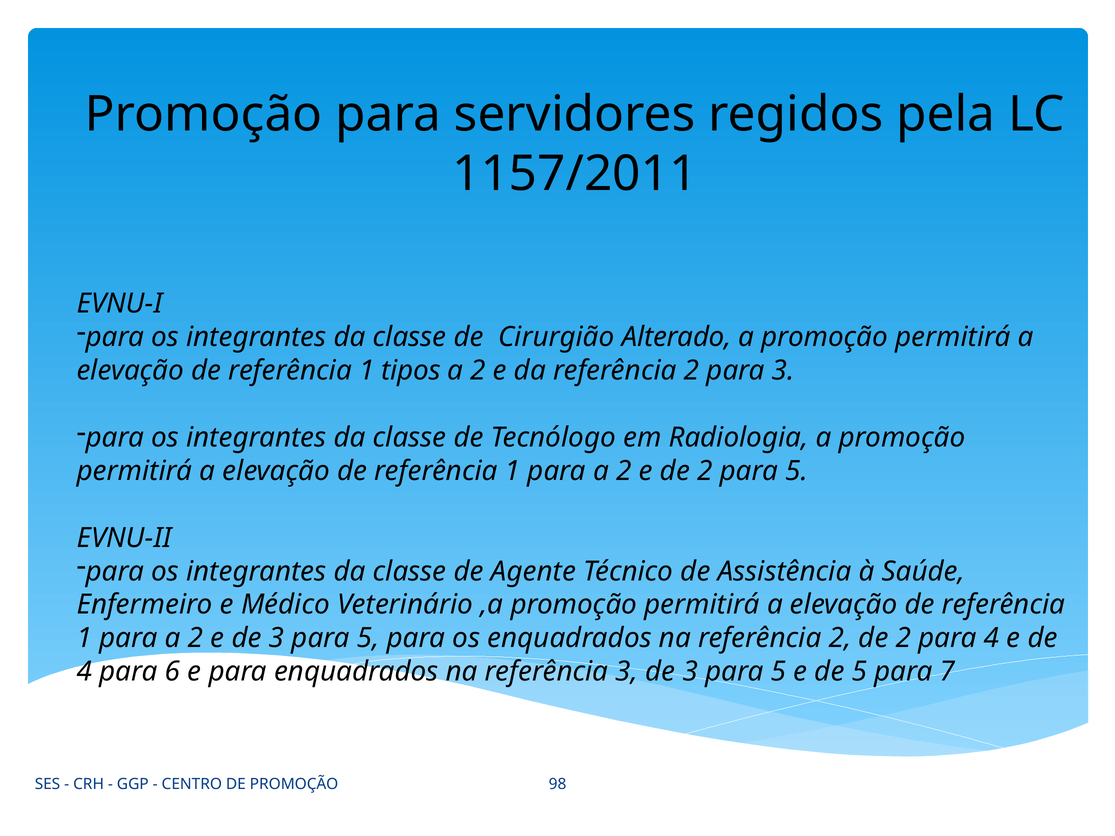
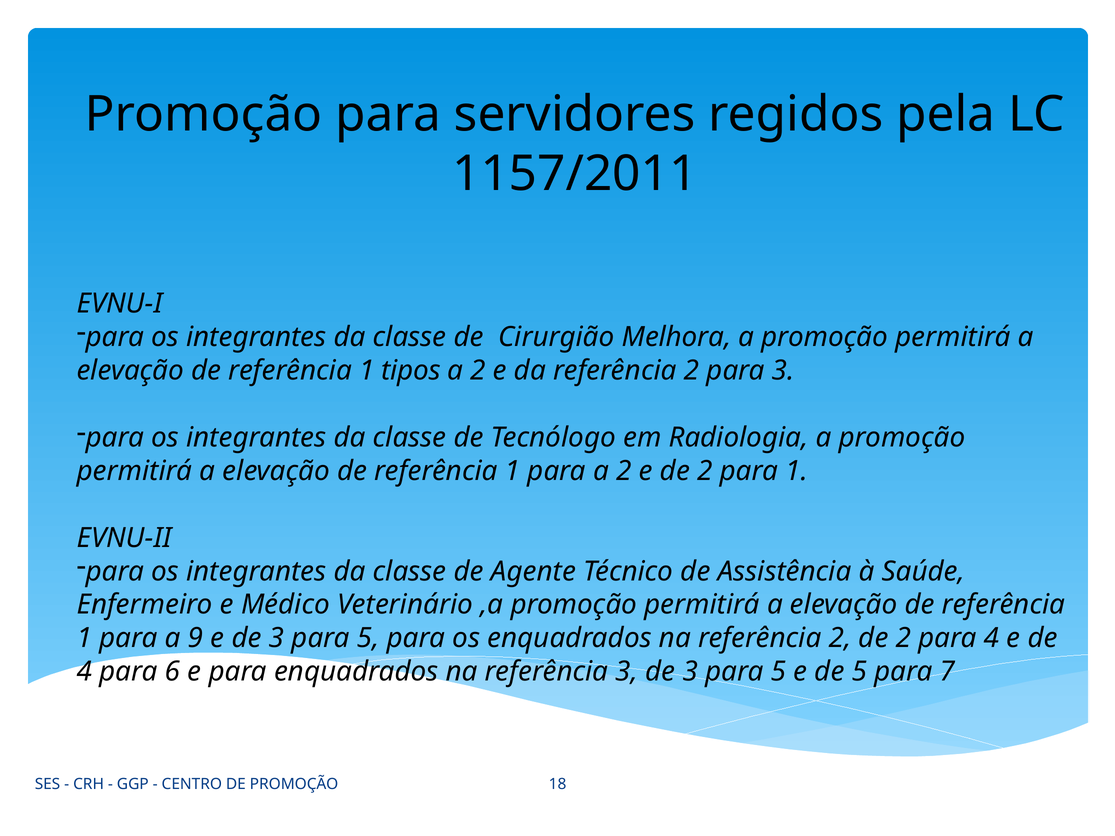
Alterado: Alterado -> Melhora
2 para 5: 5 -> 1
2 at (195, 638): 2 -> 9
98: 98 -> 18
